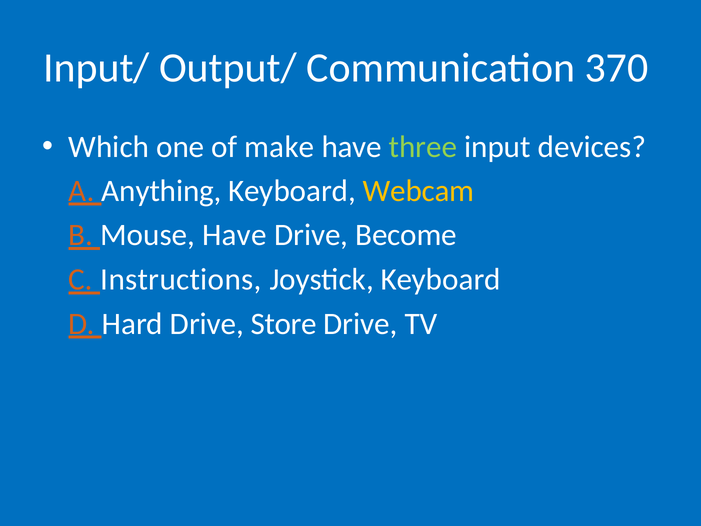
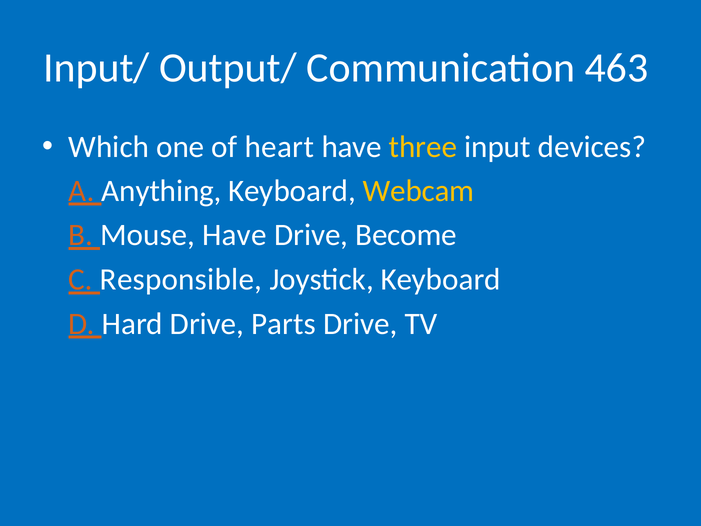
370: 370 -> 463
make: make -> heart
three colour: light green -> yellow
Instructions: Instructions -> Responsible
Store: Store -> Parts
